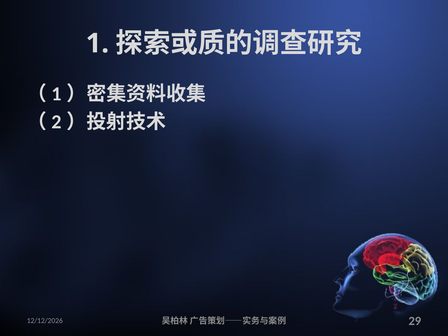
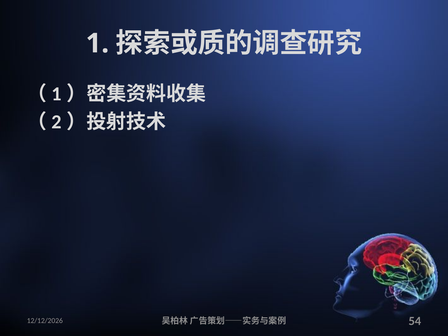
29: 29 -> 54
